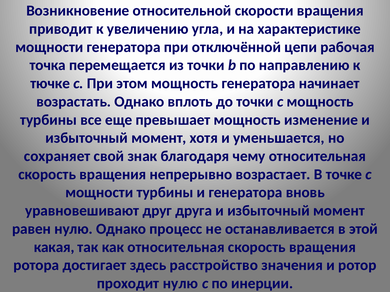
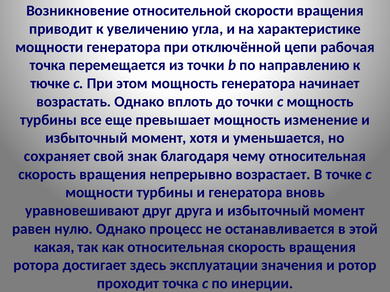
расстройство: расстройство -> эксплуатации
проходит нулю: нулю -> точка
